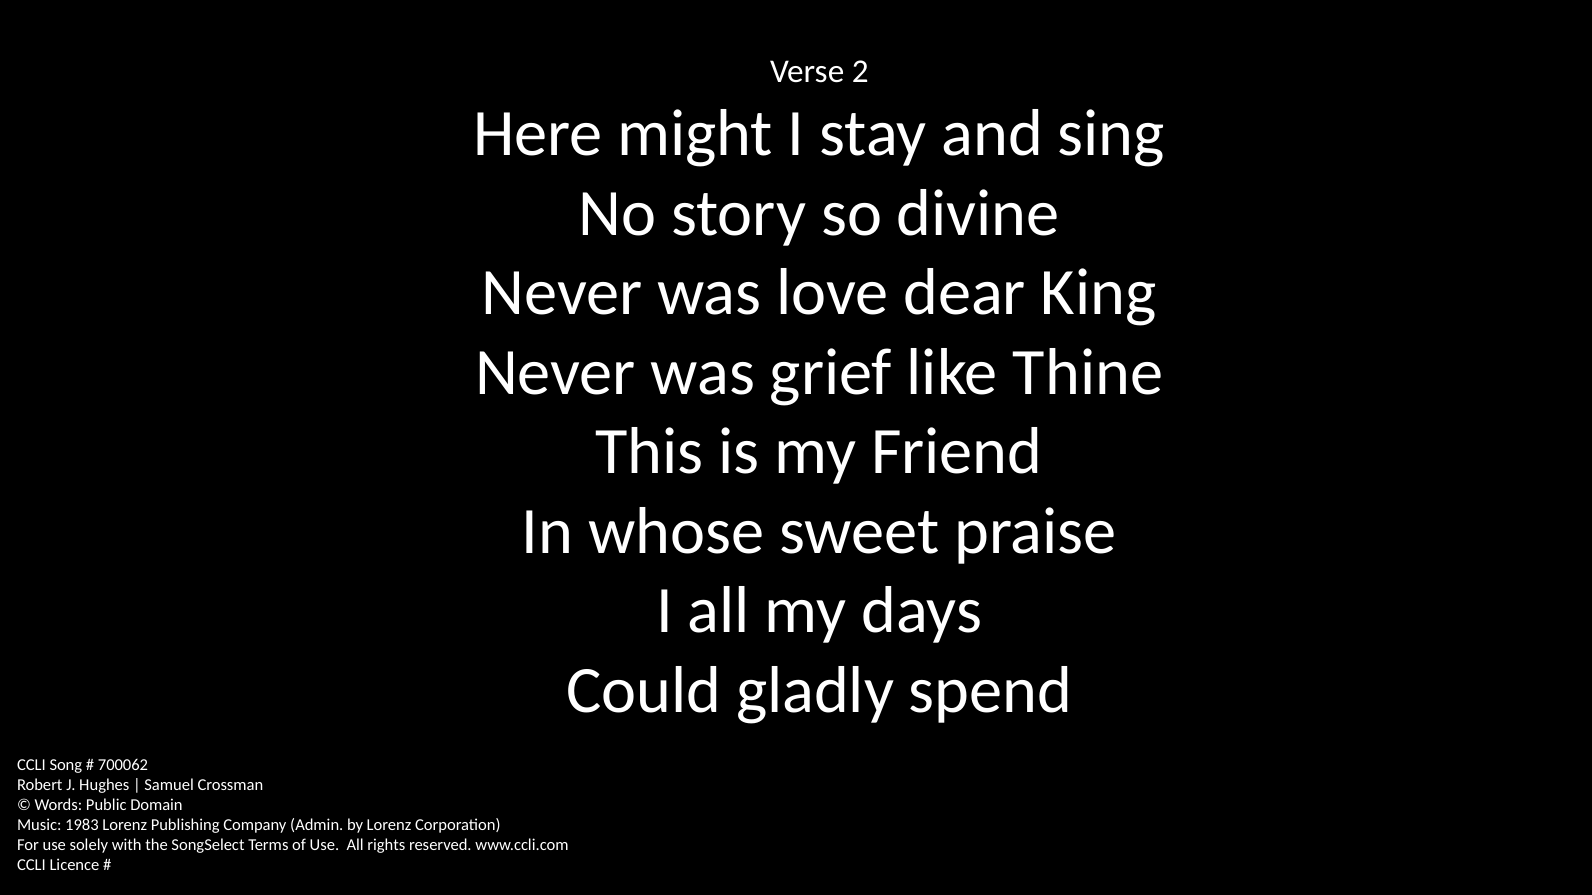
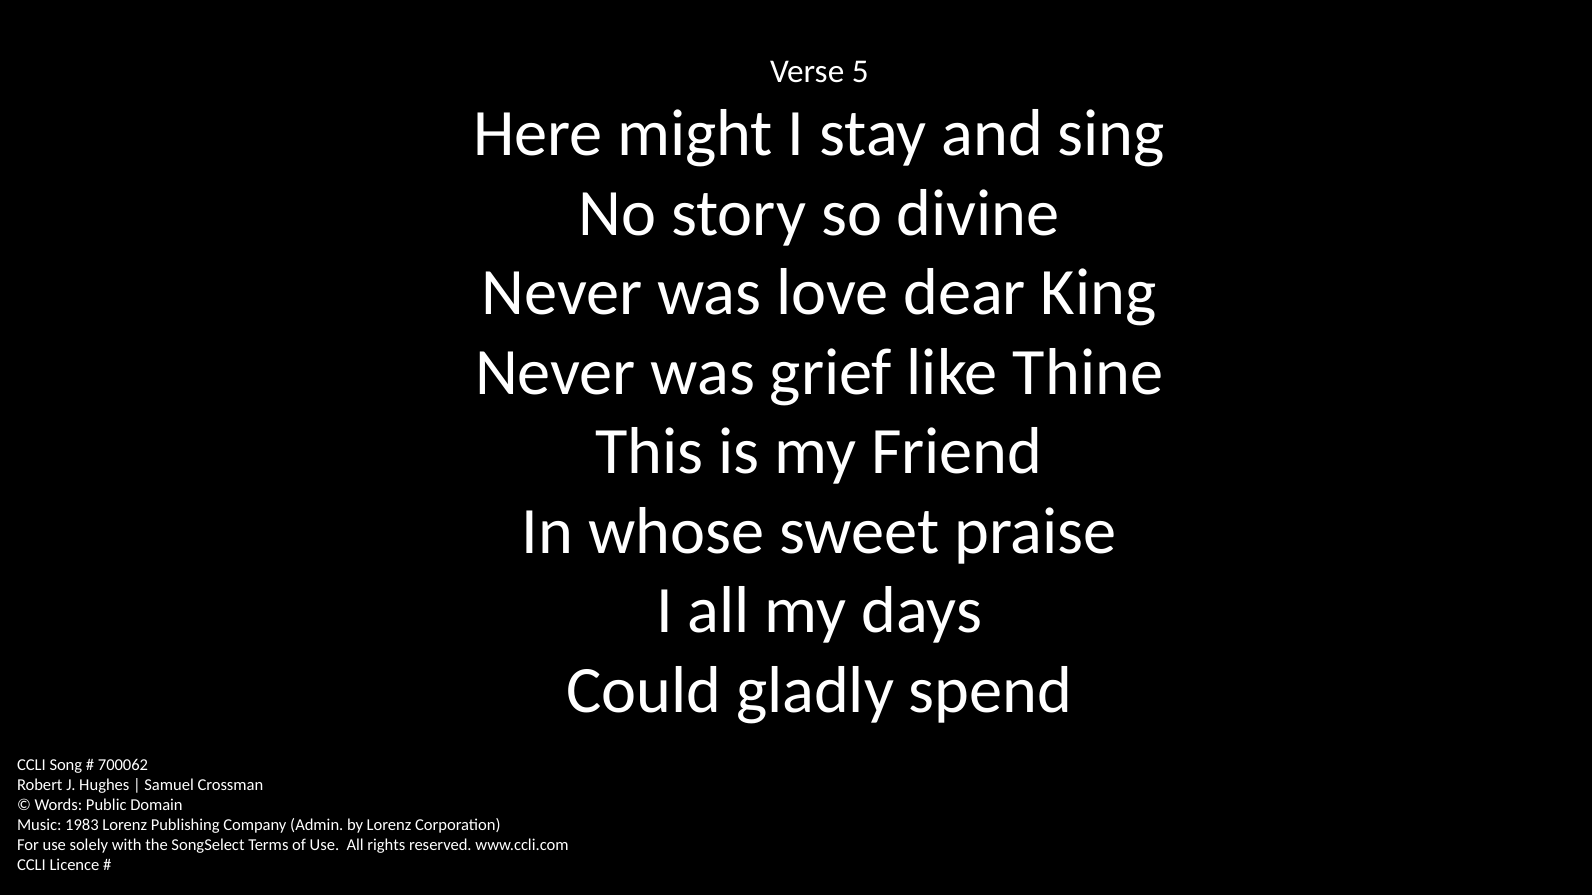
2: 2 -> 5
